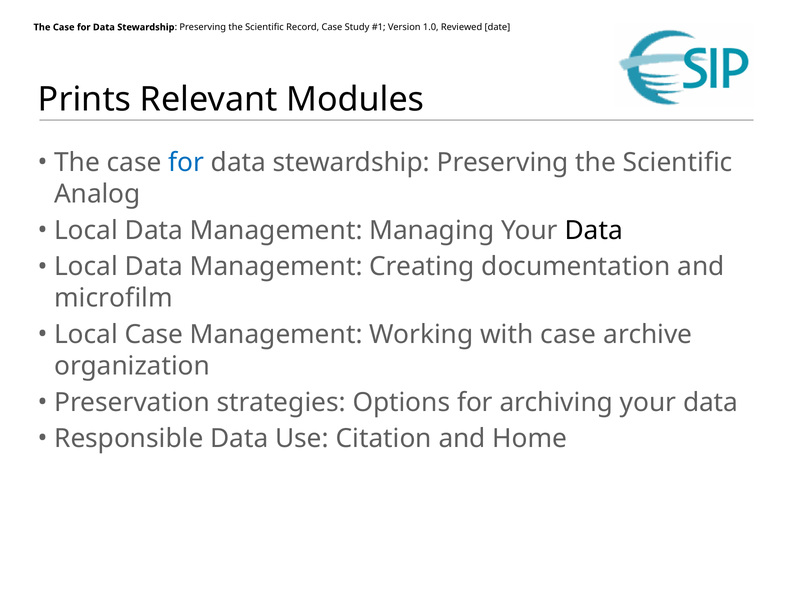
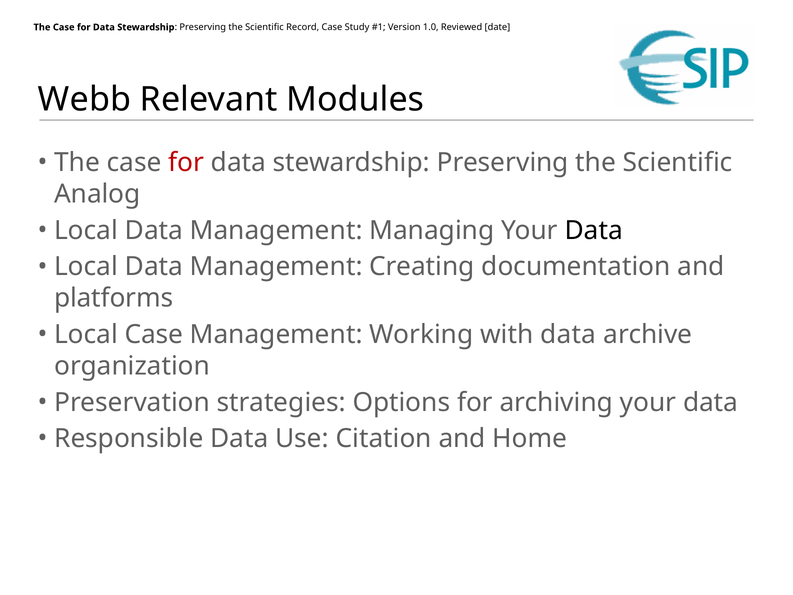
Prints: Prints -> Webb
for at (186, 162) colour: blue -> red
microfilm: microfilm -> platforms
with case: case -> data
